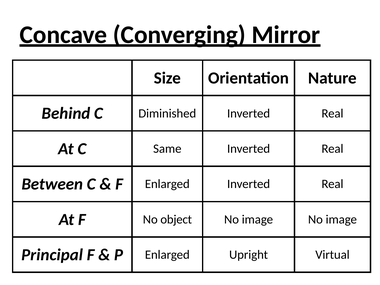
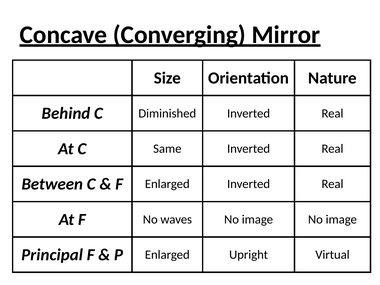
object: object -> waves
